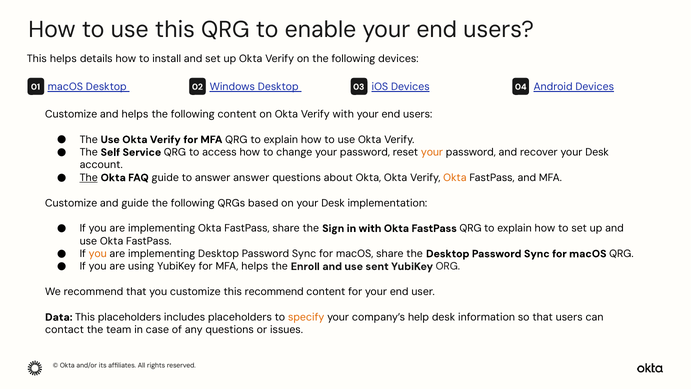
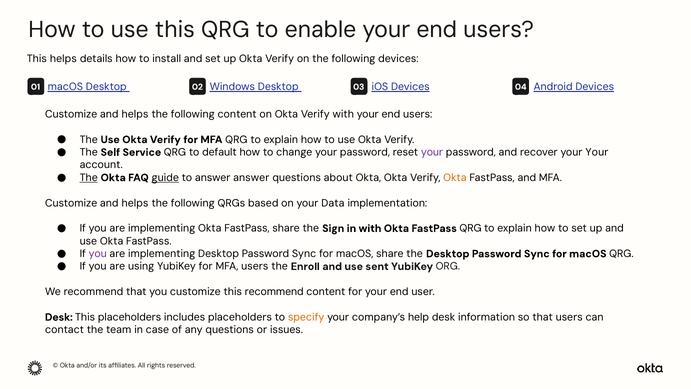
access: access -> default
your at (432, 152) colour: orange -> purple
recover your Desk: Desk -> Your
guide at (165, 178) underline: none -> present
guide at (135, 203): guide -> helps
on your Desk: Desk -> Data
you at (98, 254) colour: orange -> purple
MFA helps: helps -> users
Data at (59, 317): Data -> Desk
